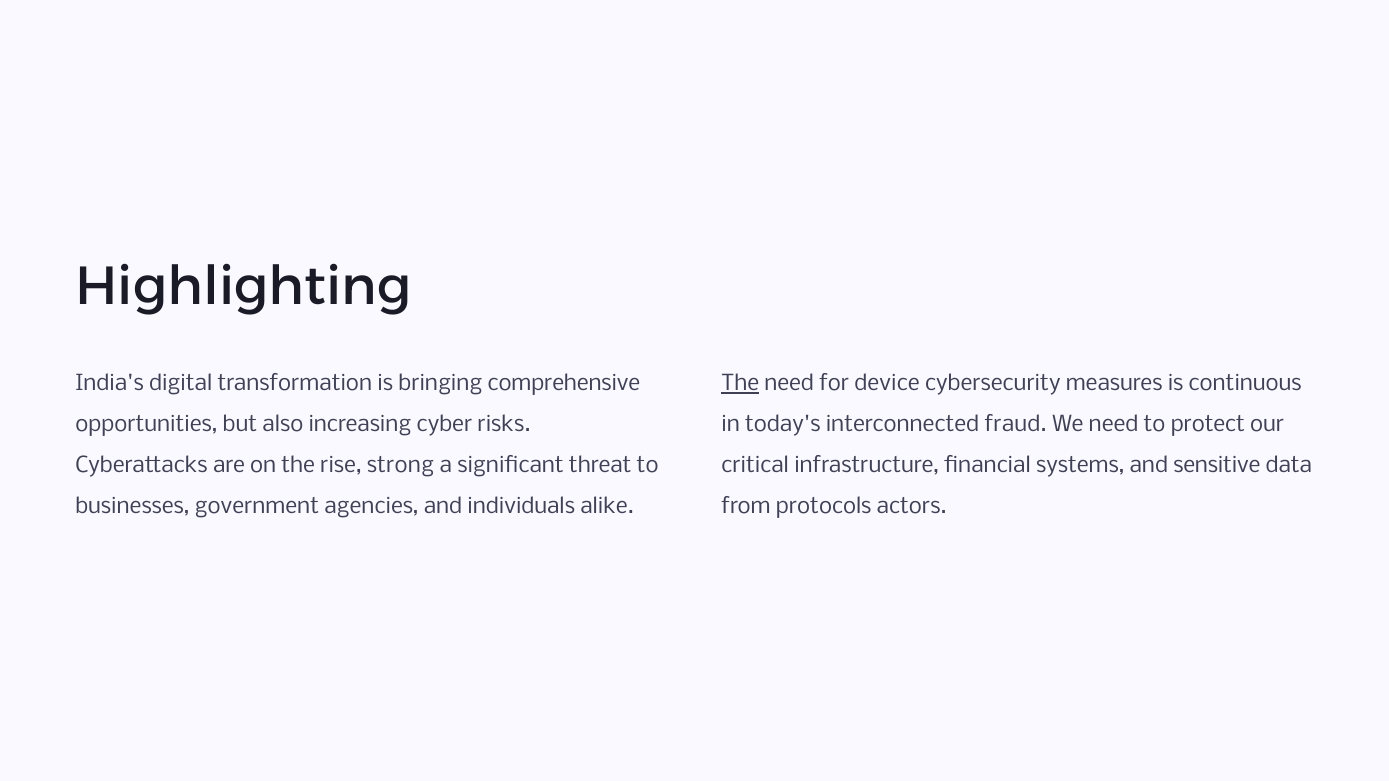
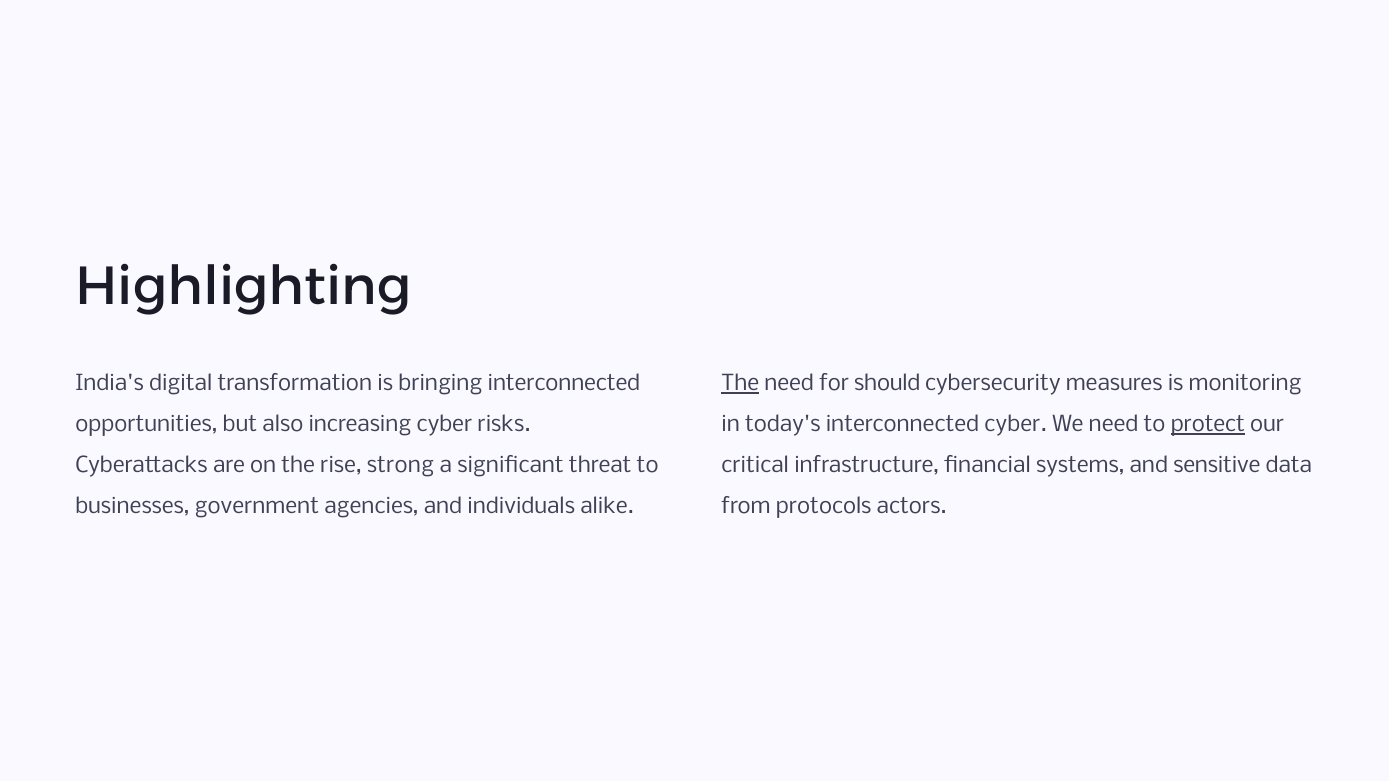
bringing comprehensive: comprehensive -> interconnected
device: device -> should
continuous: continuous -> monitoring
interconnected fraud: fraud -> cyber
protect underline: none -> present
